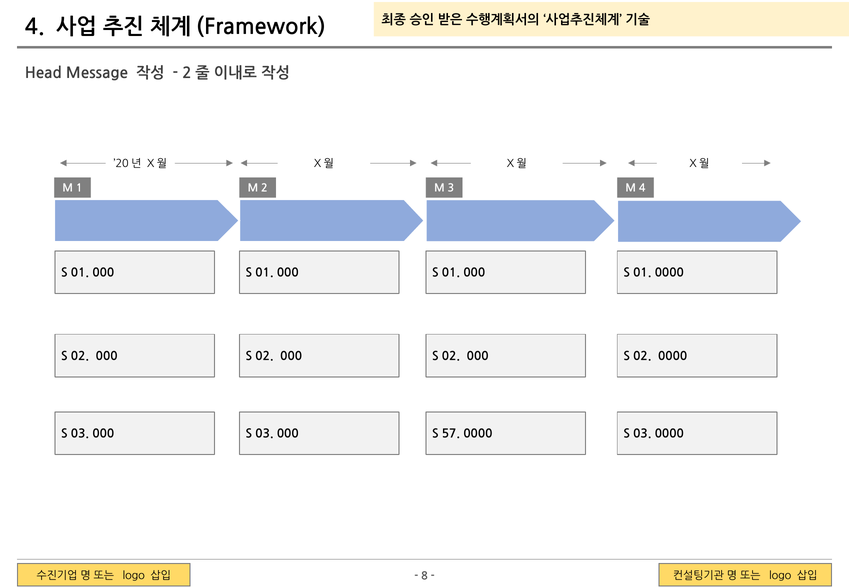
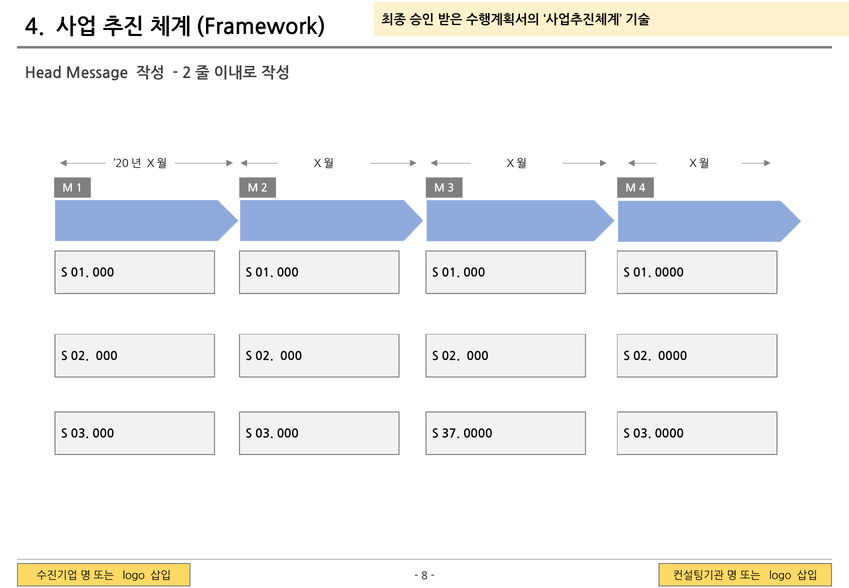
57: 57 -> 37
